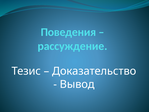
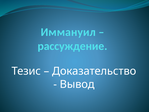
Поведения: Поведения -> Иммануил
